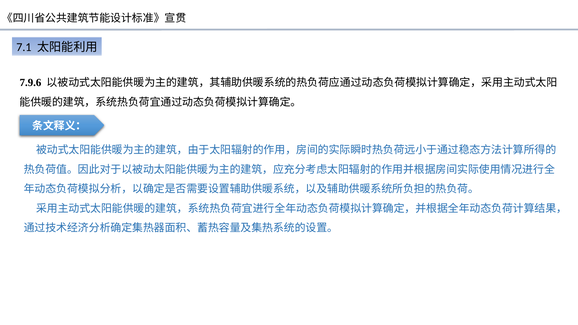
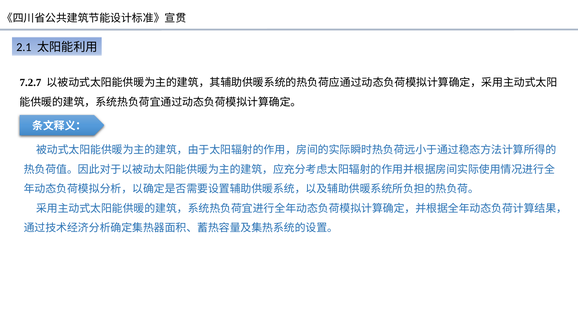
7.1: 7.1 -> 2.1
7.9.6: 7.9.6 -> 7.2.7
